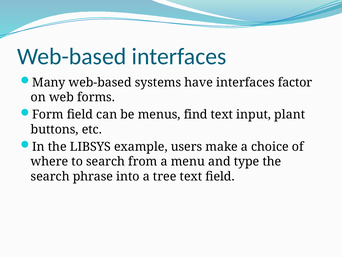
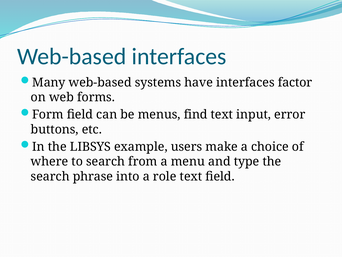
plant: plant -> error
tree: tree -> role
